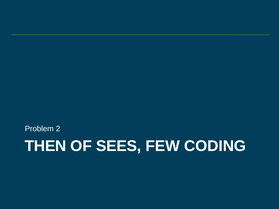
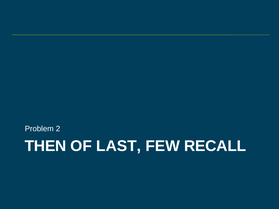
SEES: SEES -> LAST
CODING: CODING -> RECALL
